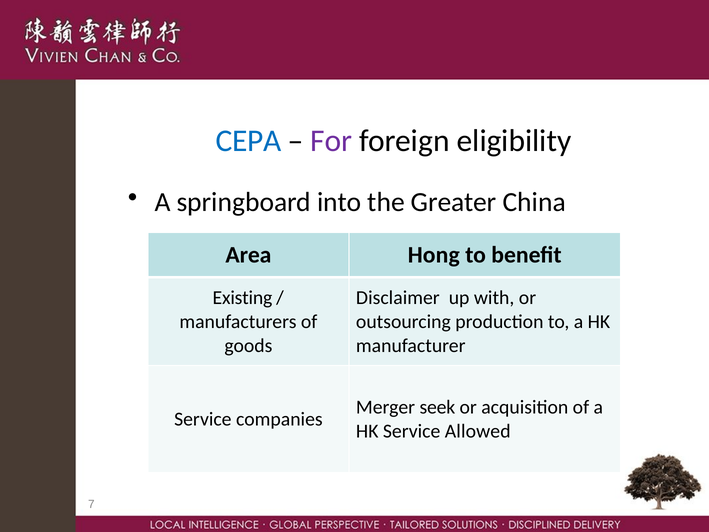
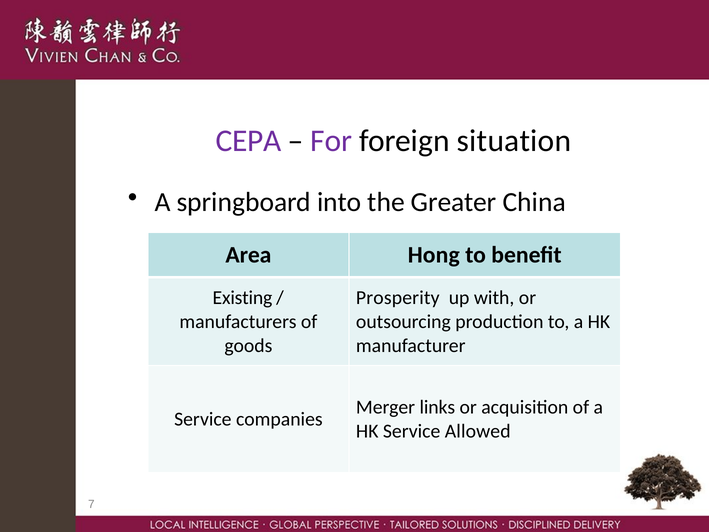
CEPA colour: blue -> purple
eligibility: eligibility -> situation
Disclaimer: Disclaimer -> Prosperity
seek: seek -> links
